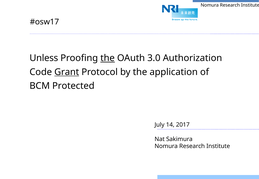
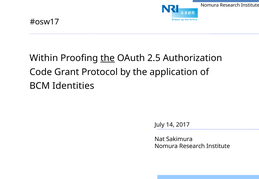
Unless: Unless -> Within
3.0: 3.0 -> 2.5
Grant underline: present -> none
Protected: Protected -> Identities
